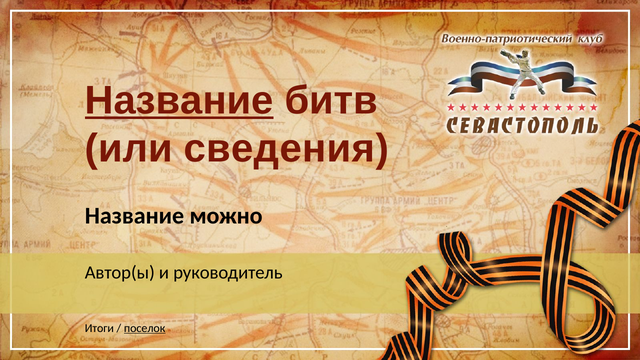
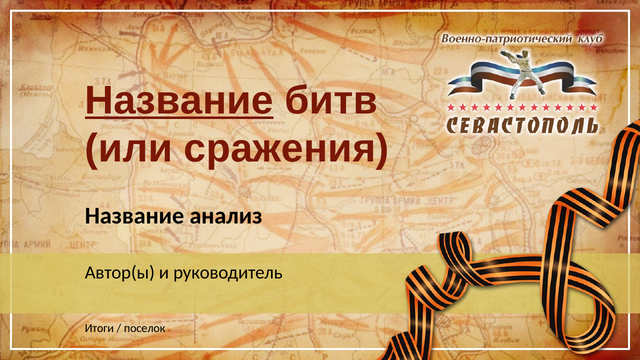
сведения: сведения -> сражения
можно: можно -> анализ
поселок underline: present -> none
